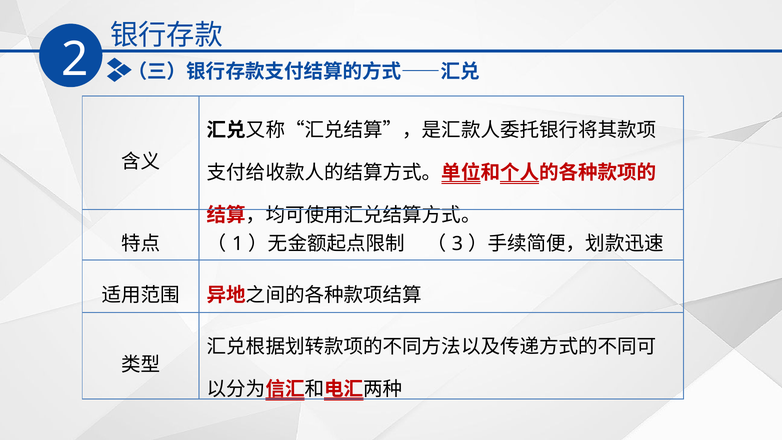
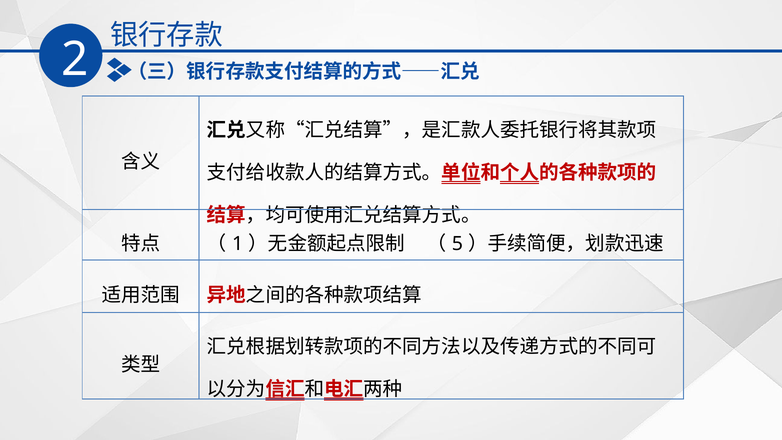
3: 3 -> 5
